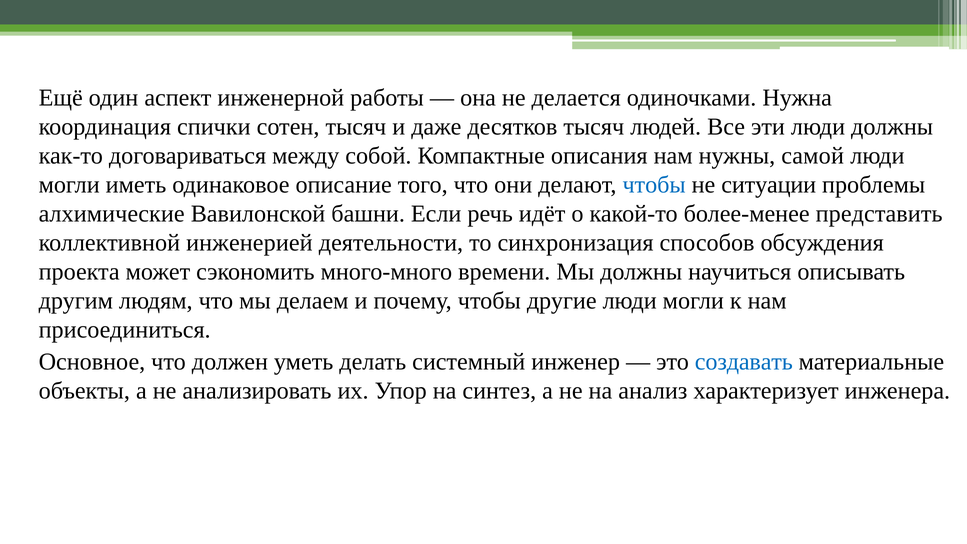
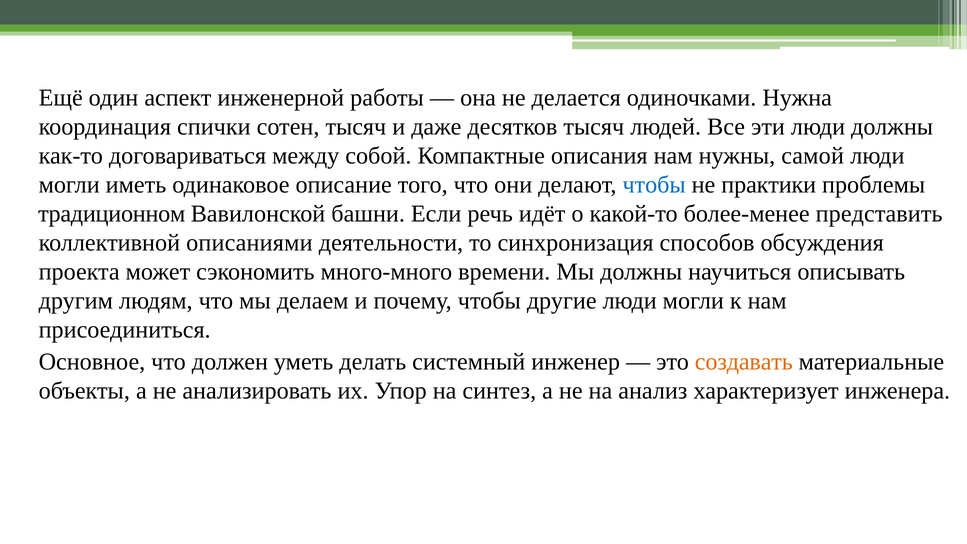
ситуации: ситуации -> практики
алхимические: алхимические -> традиционном
инженерией: инженерией -> описаниями
создавать colour: blue -> orange
